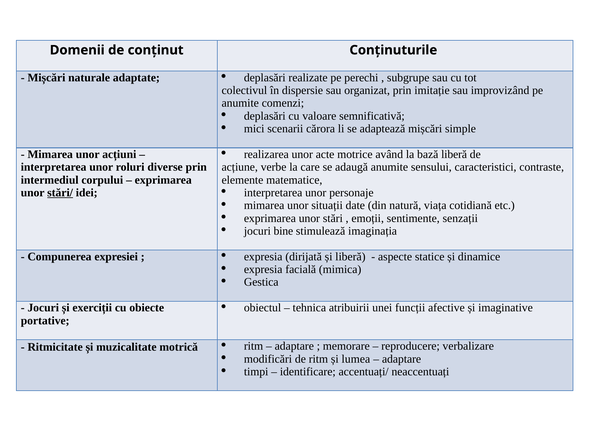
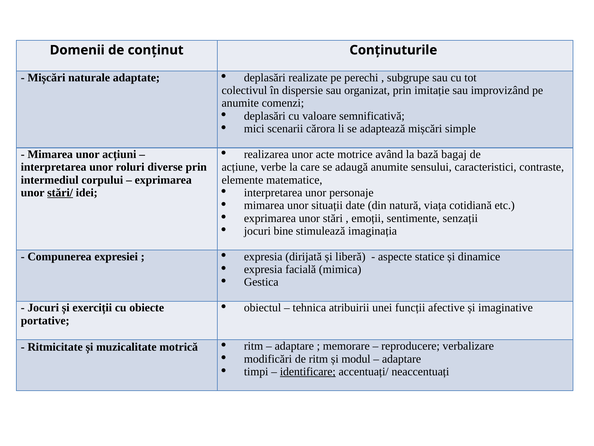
bază liberă: liberă -> bagaj
lumea: lumea -> modul
identificare underline: none -> present
